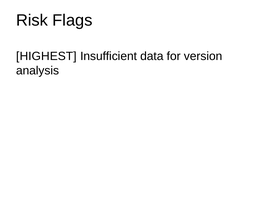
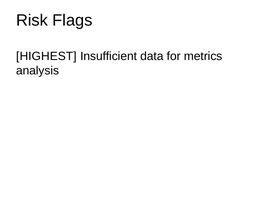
version: version -> metrics
